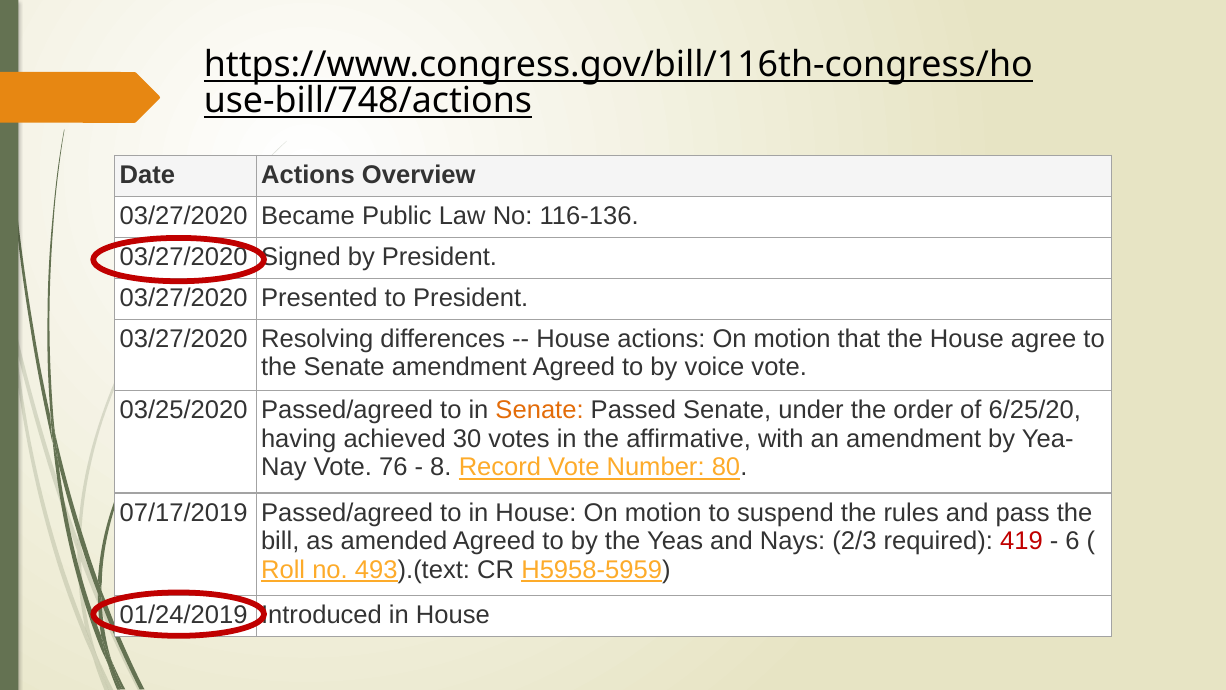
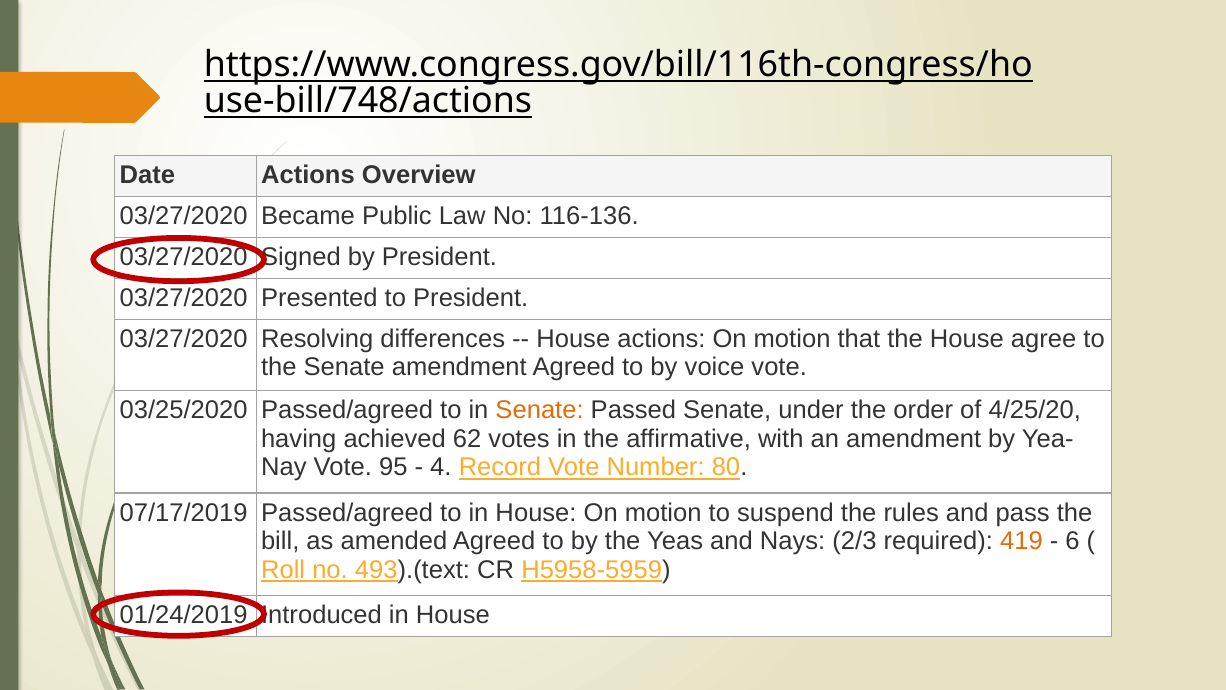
6/25/20: 6/25/20 -> 4/25/20
30: 30 -> 62
76: 76 -> 95
8: 8 -> 4
419 colour: red -> orange
